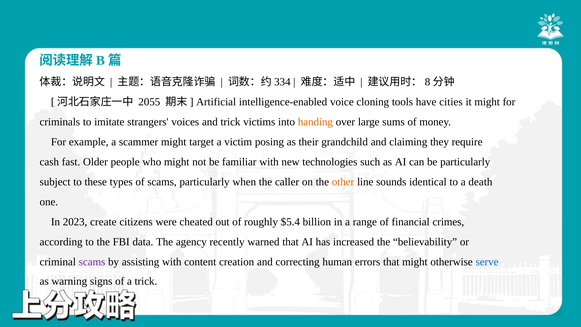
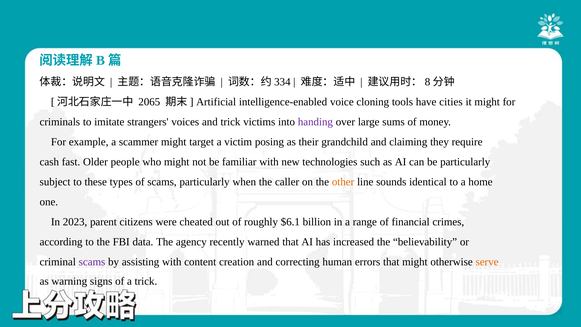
2055: 2055 -> 2065
handing colour: orange -> purple
death: death -> home
create: create -> parent
$5.4: $5.4 -> $6.1
serve colour: blue -> orange
